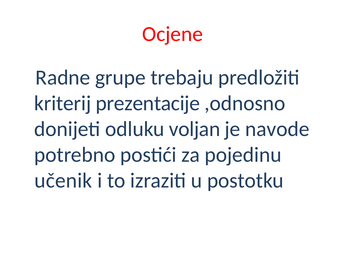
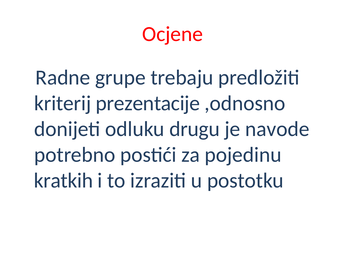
voljan: voljan -> drugu
učenik: učenik -> kratkih
